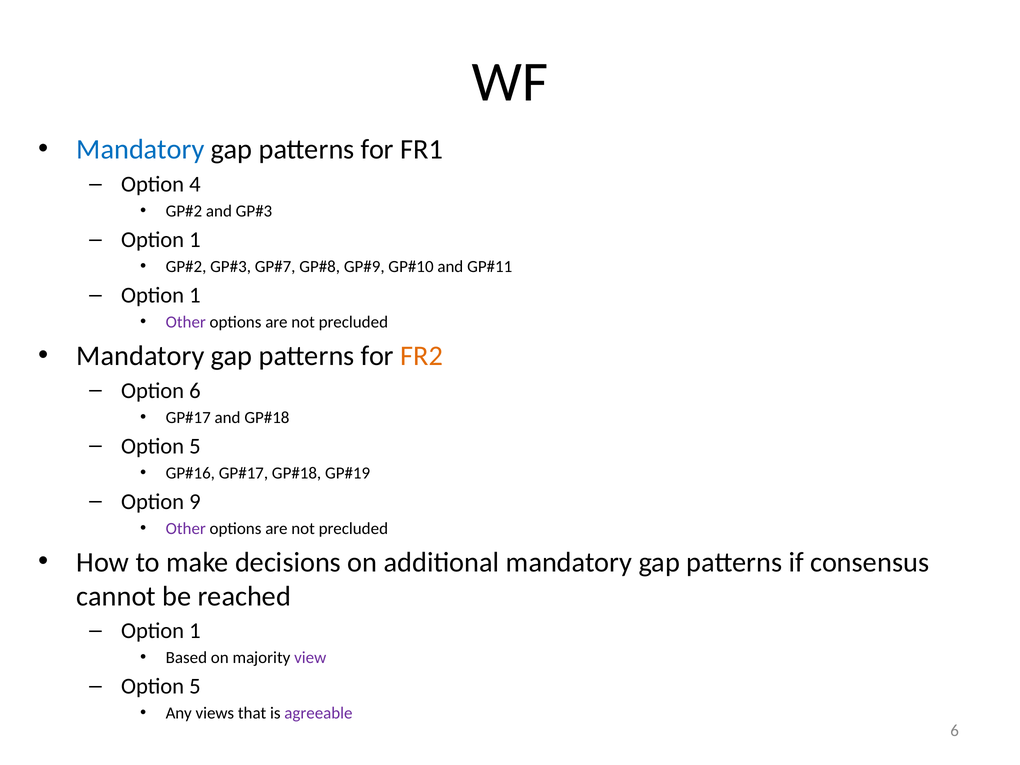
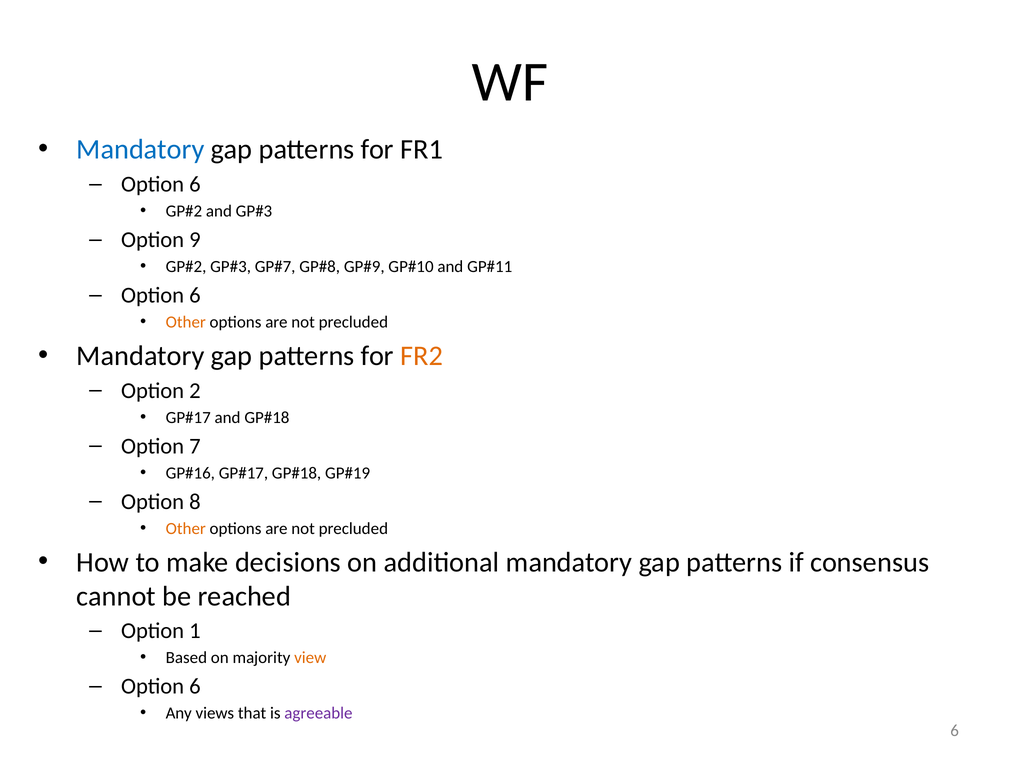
4 at (195, 184): 4 -> 6
1 at (195, 240): 1 -> 9
1 at (195, 295): 1 -> 6
Other at (186, 322) colour: purple -> orange
Option 6: 6 -> 2
5 at (195, 446): 5 -> 7
9: 9 -> 8
Other at (186, 529) colour: purple -> orange
view colour: purple -> orange
5 at (195, 686): 5 -> 6
